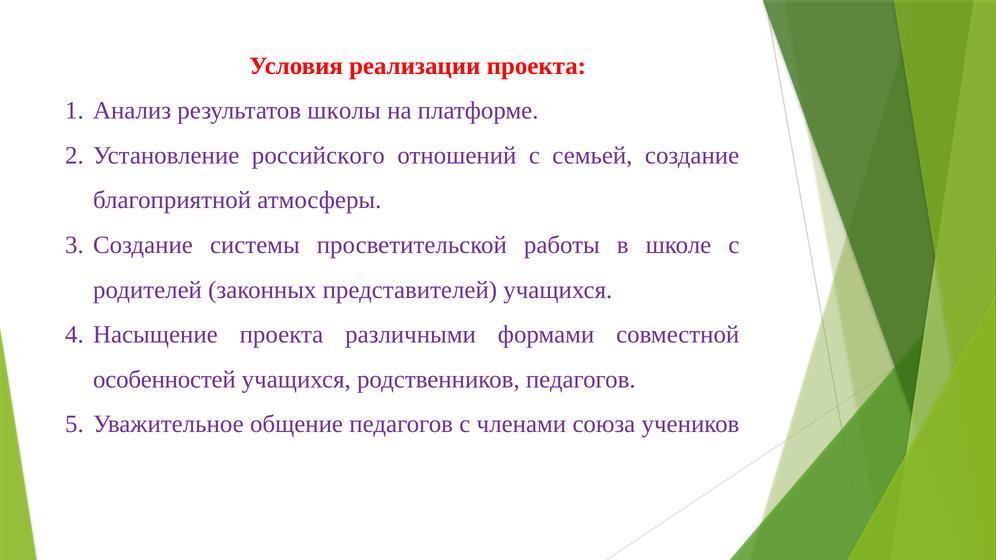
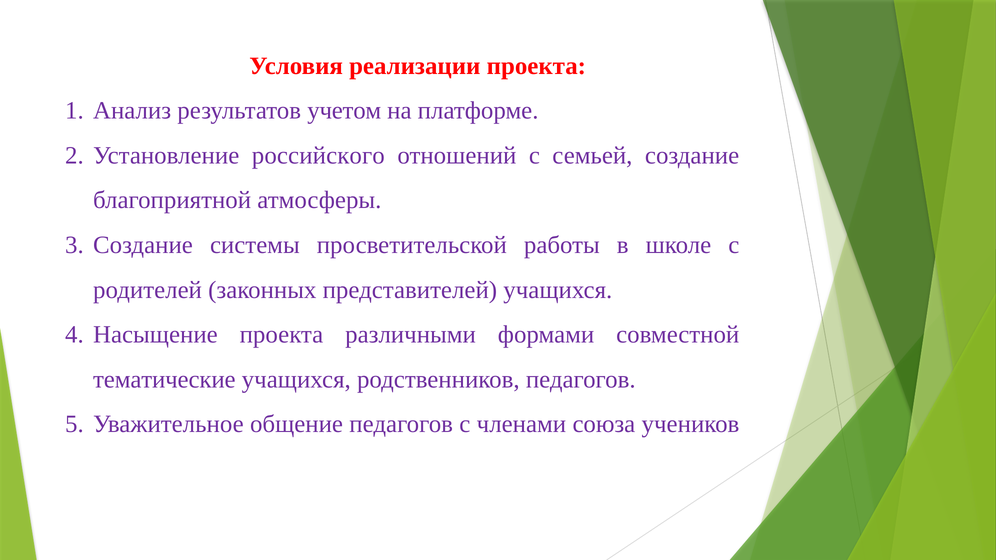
школы: школы -> учетом
особенностей: особенностей -> тематические
